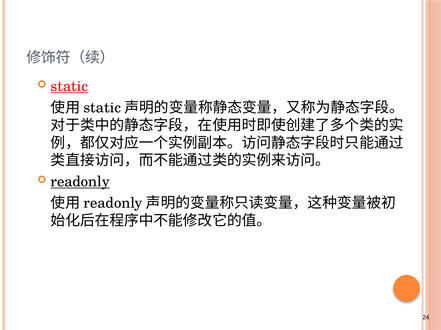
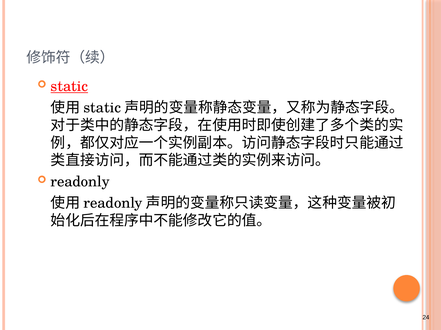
readonly underline: present -> none
